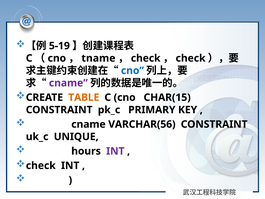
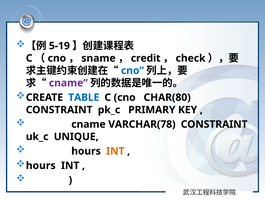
tname: tname -> sname
check at (146, 58): check -> credit
TABLE colour: orange -> blue
CHAR(15: CHAR(15 -> CHAR(80
VARCHAR(56: VARCHAR(56 -> VARCHAR(78
INT at (115, 151) colour: purple -> orange
check at (41, 165): check -> hours
